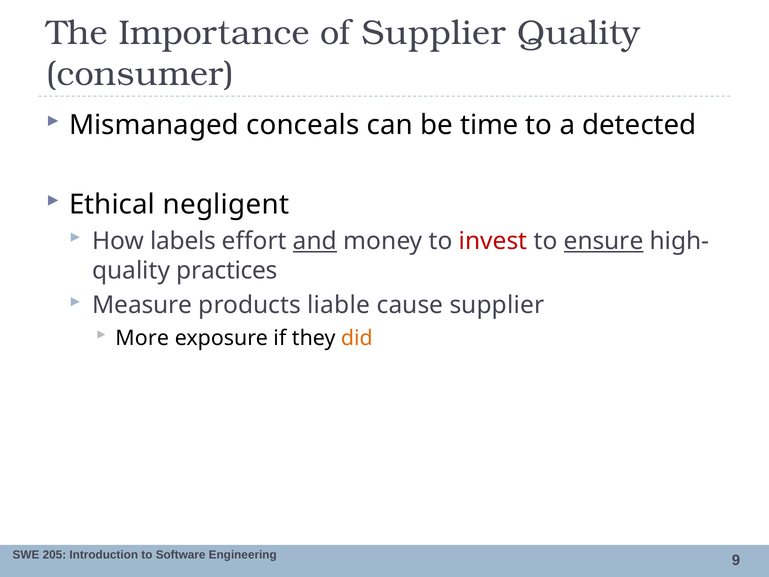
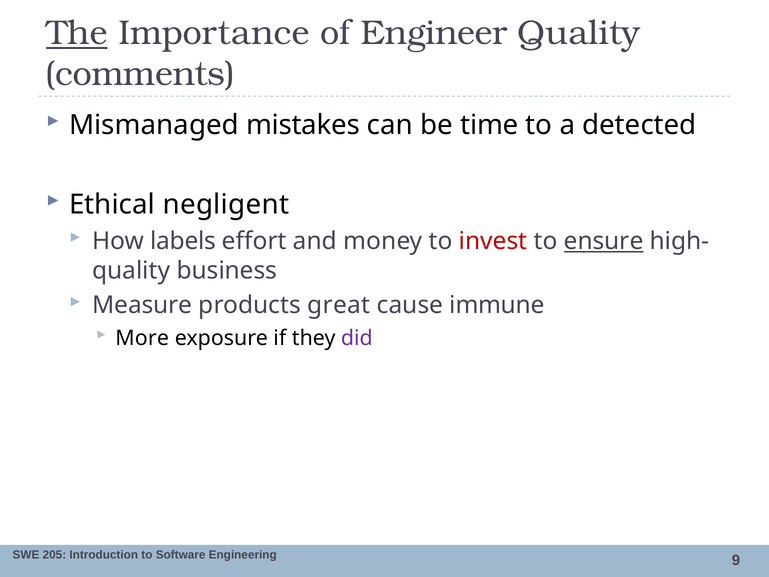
The underline: none -> present
of Supplier: Supplier -> Engineer
consumer: consumer -> comments
conceals: conceals -> mistakes
and underline: present -> none
practices: practices -> business
liable: liable -> great
cause supplier: supplier -> immune
did colour: orange -> purple
